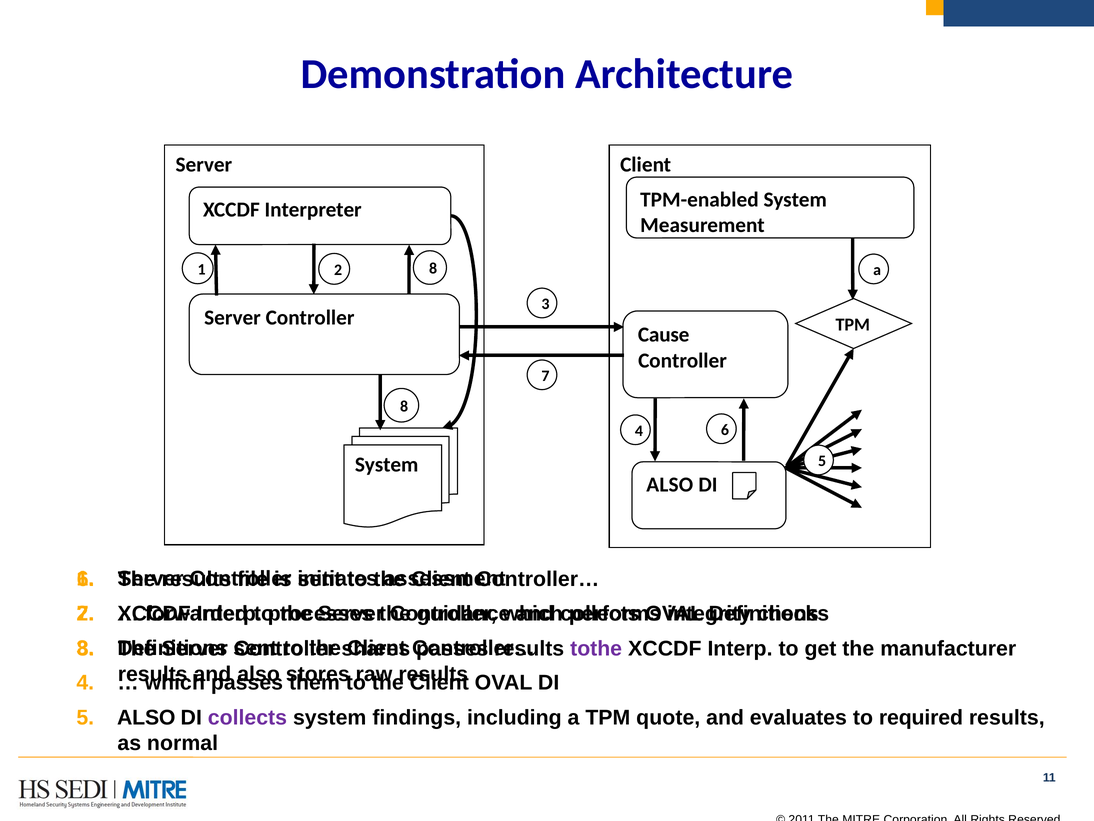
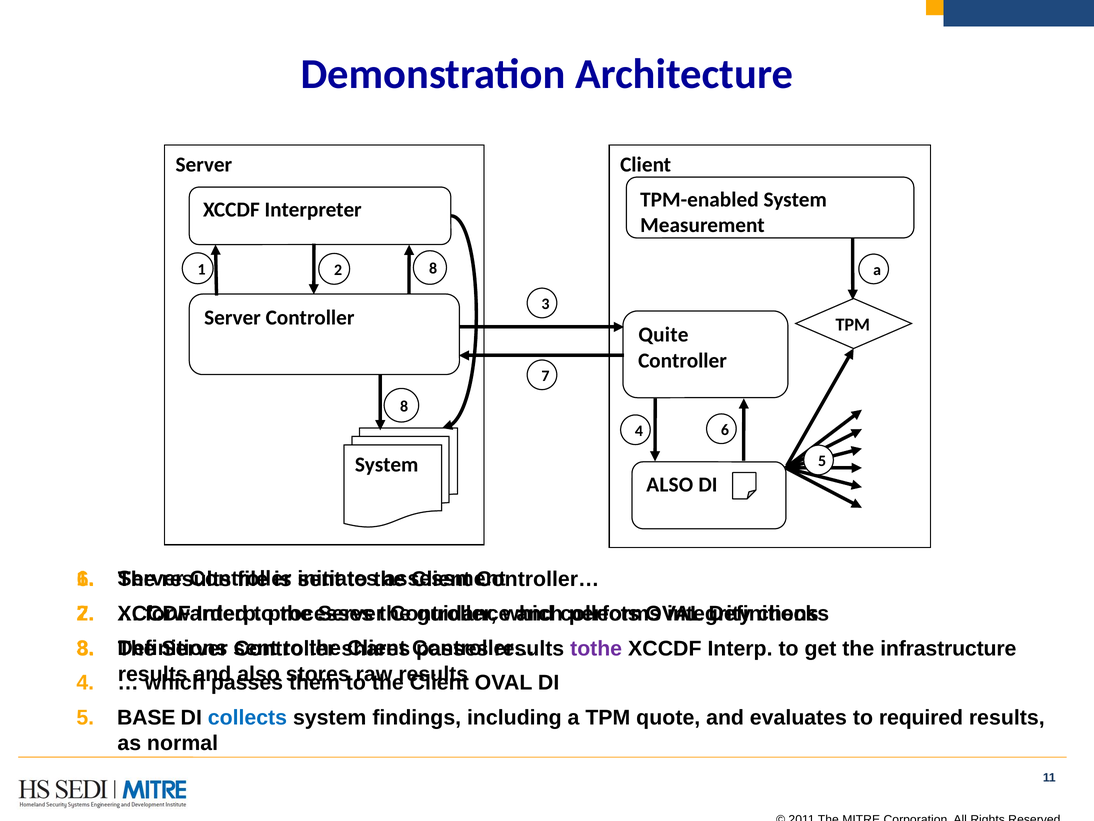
Cause: Cause -> Quite
manufacturer: manufacturer -> infrastructure
5 ALSO: ALSO -> BASE
collects at (247, 717) colour: purple -> blue
